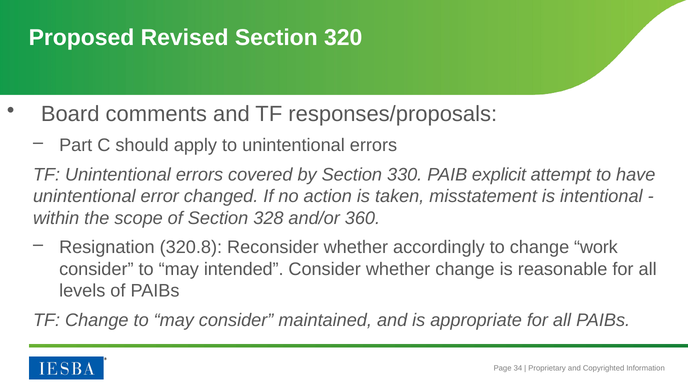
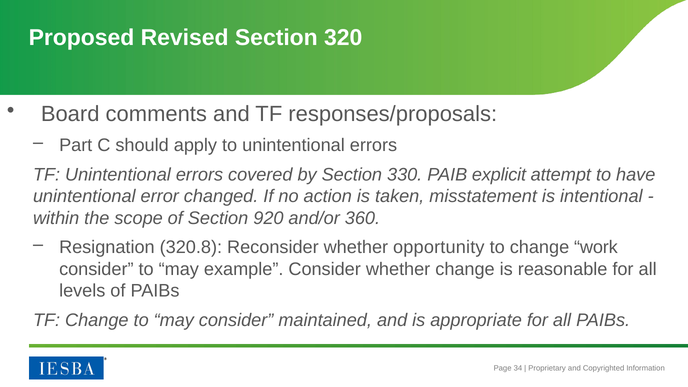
328: 328 -> 920
accordingly: accordingly -> opportunity
intended: intended -> example
